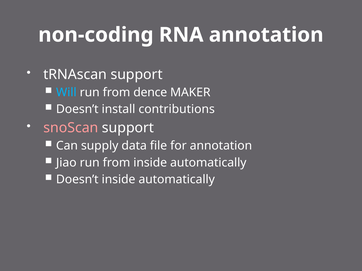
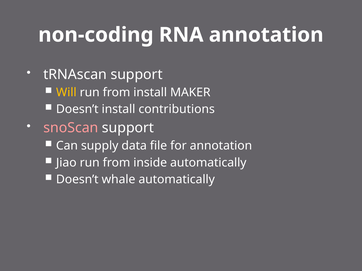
Will colour: light blue -> yellow
from dence: dence -> install
Doesn’t inside: inside -> whale
